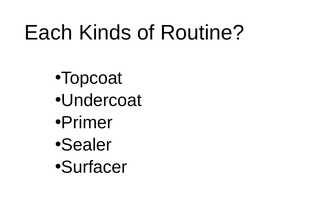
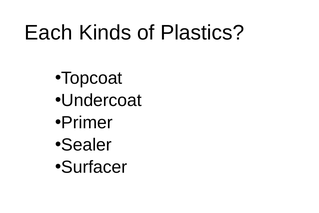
Routine: Routine -> Plastics
